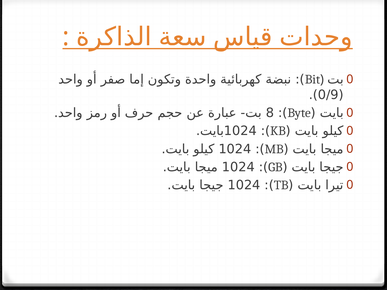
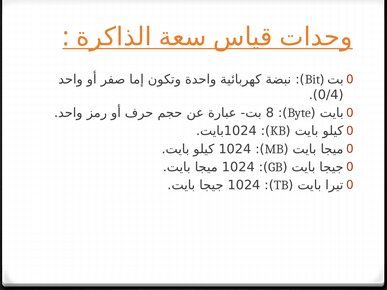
0/9: 0/9 -> 0/4
